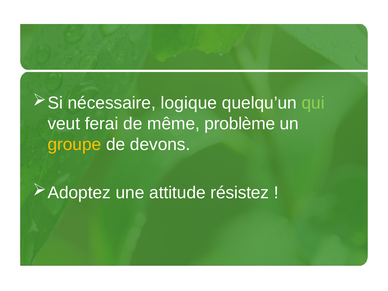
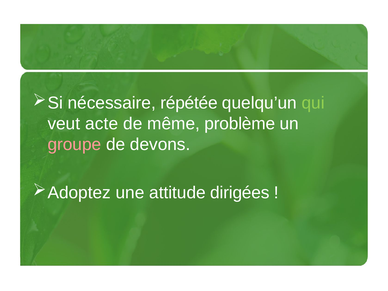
logique: logique -> répétée
ferai: ferai -> acte
groupe colour: yellow -> pink
résistez: résistez -> dirigées
